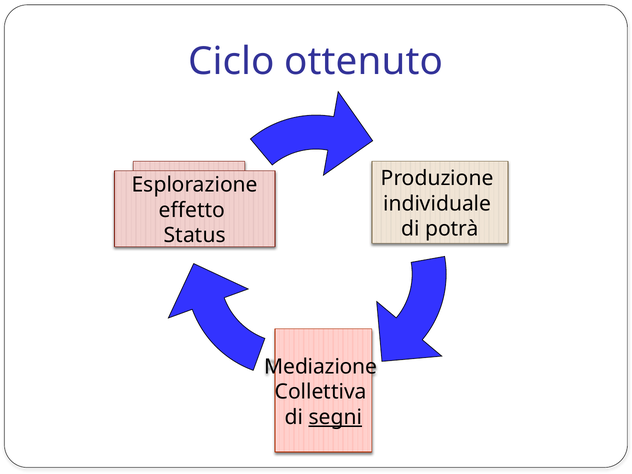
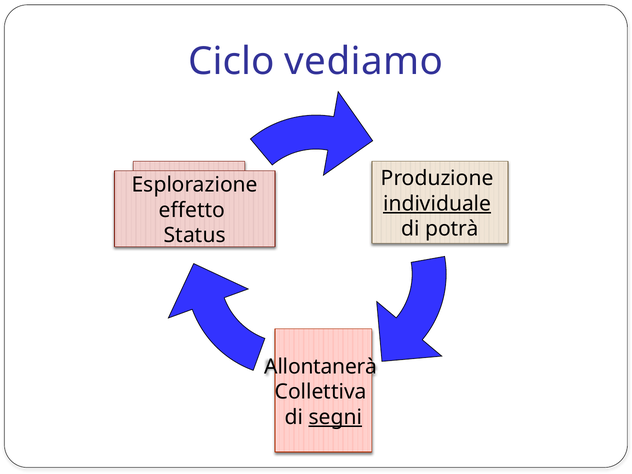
ottenuto: ottenuto -> vediamo
individuale underline: none -> present
Mediazione: Mediazione -> Allontanerà
